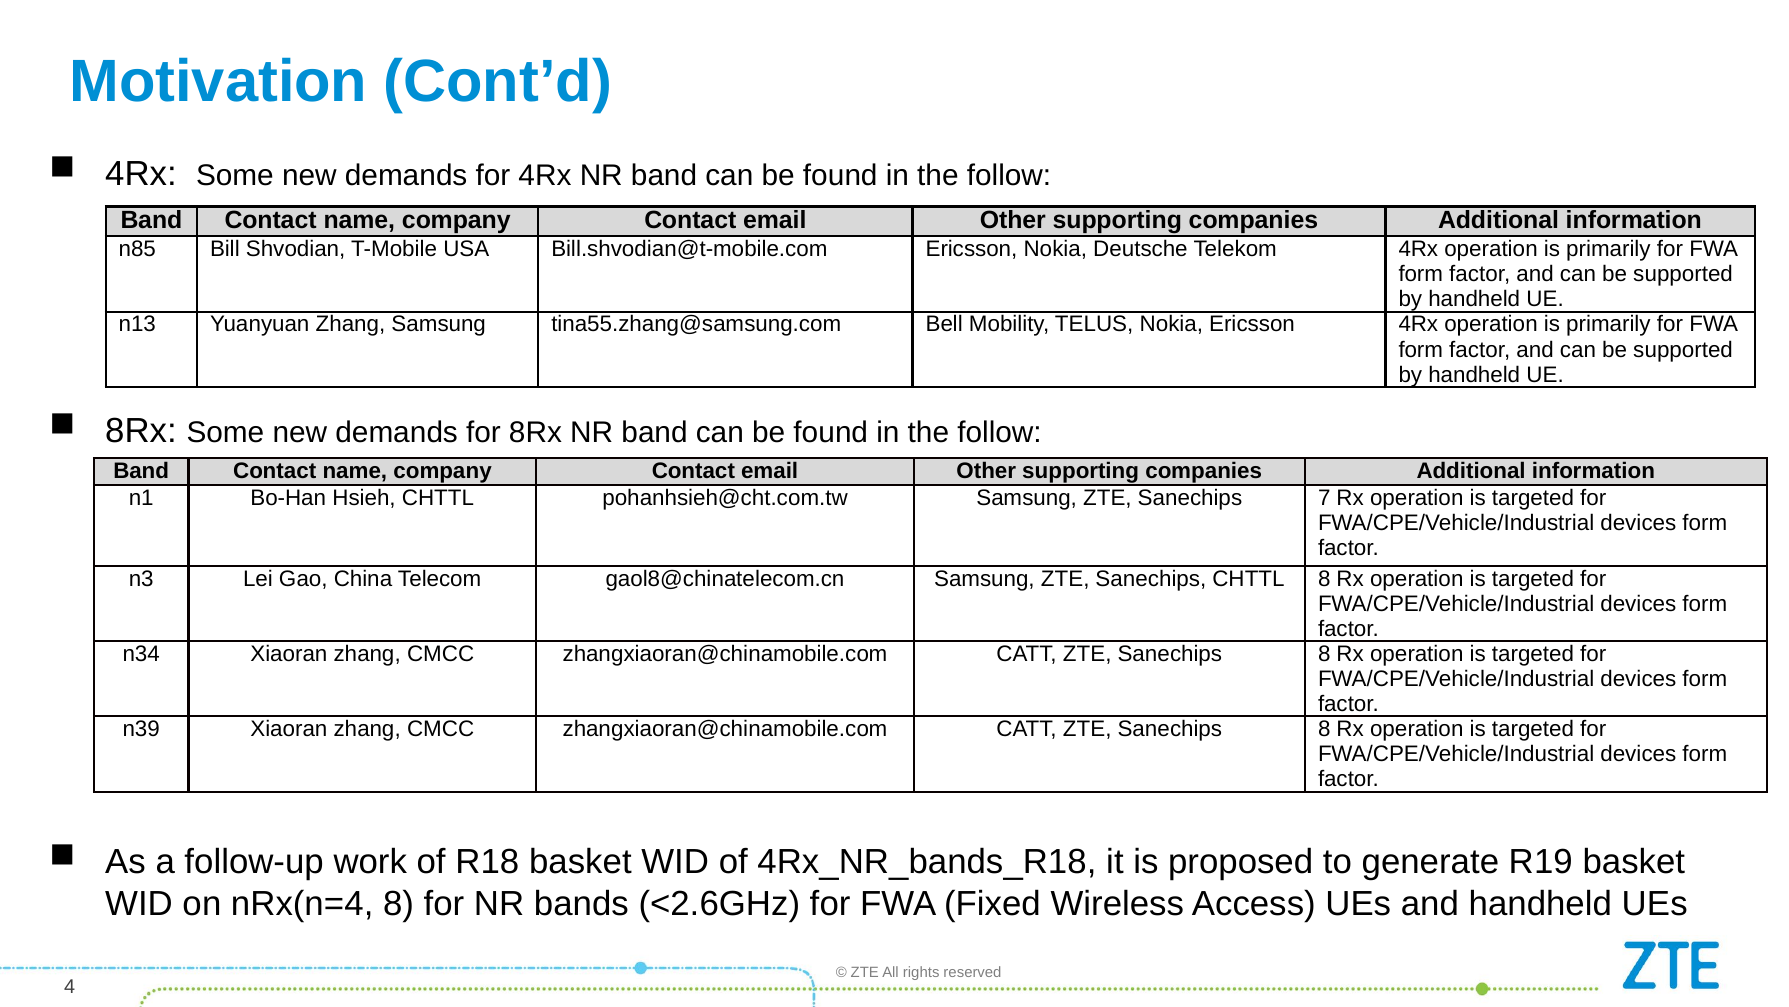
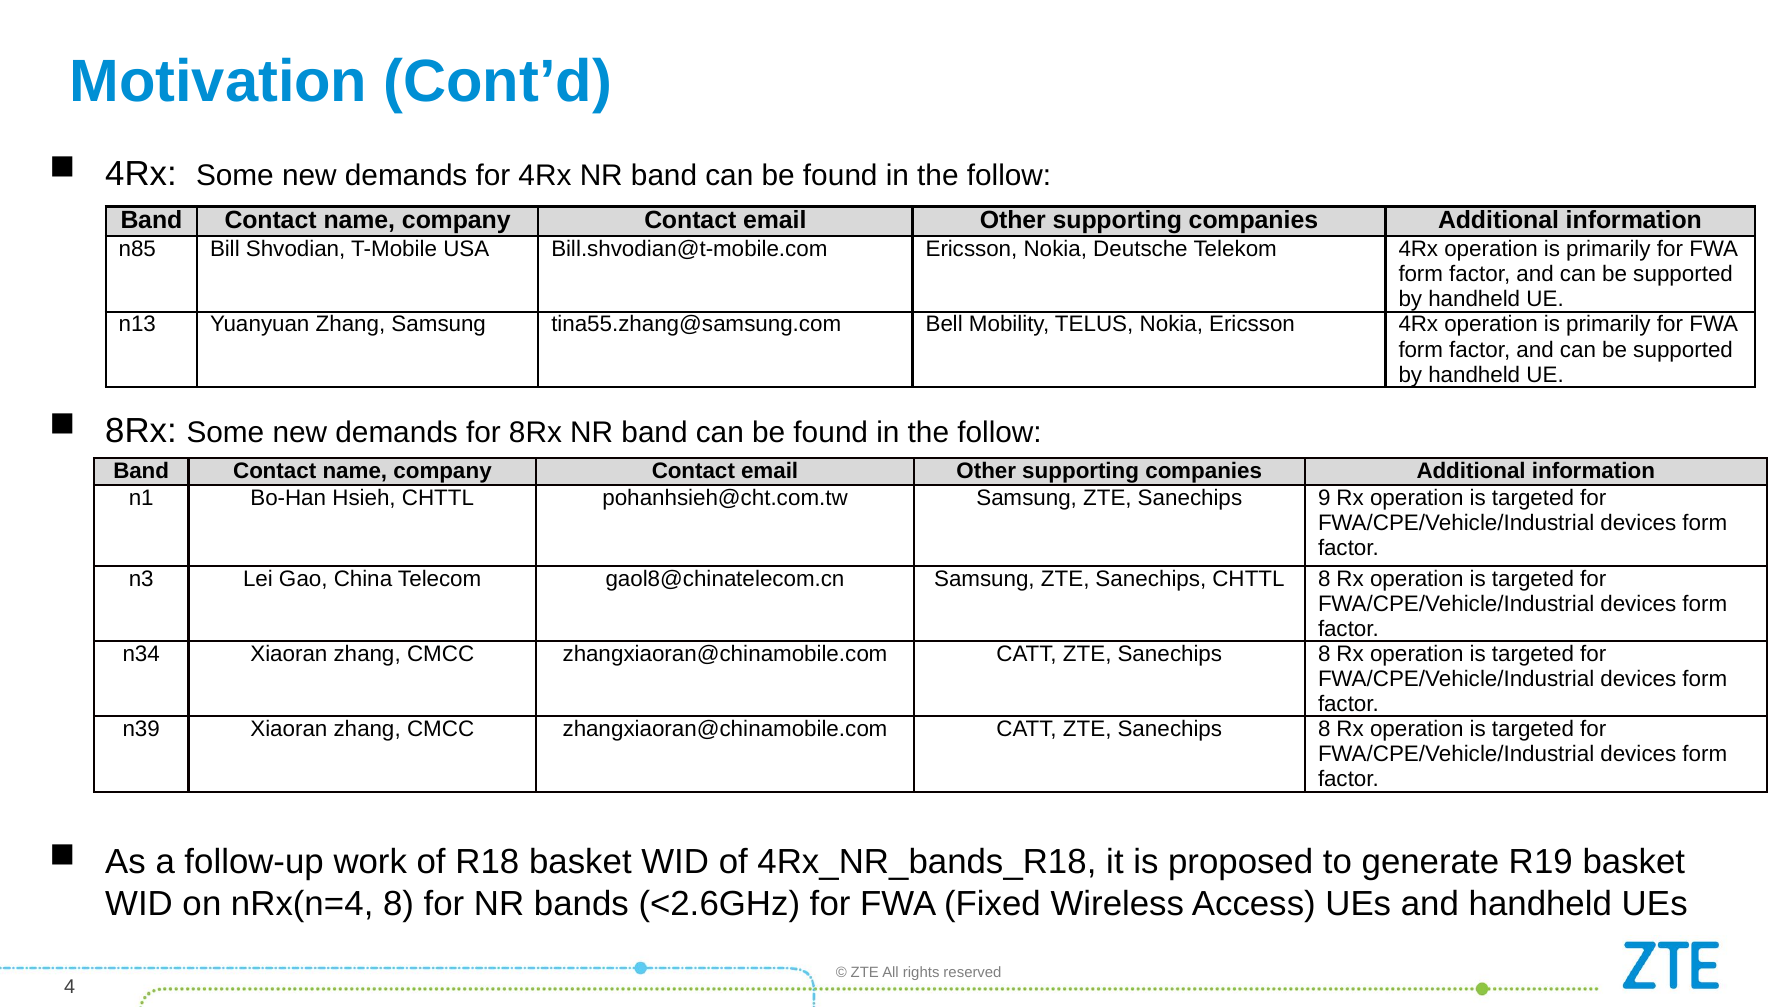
7: 7 -> 9
